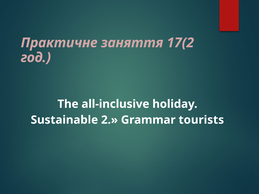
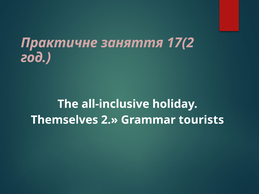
Sustainable: Sustainable -> Themselves
